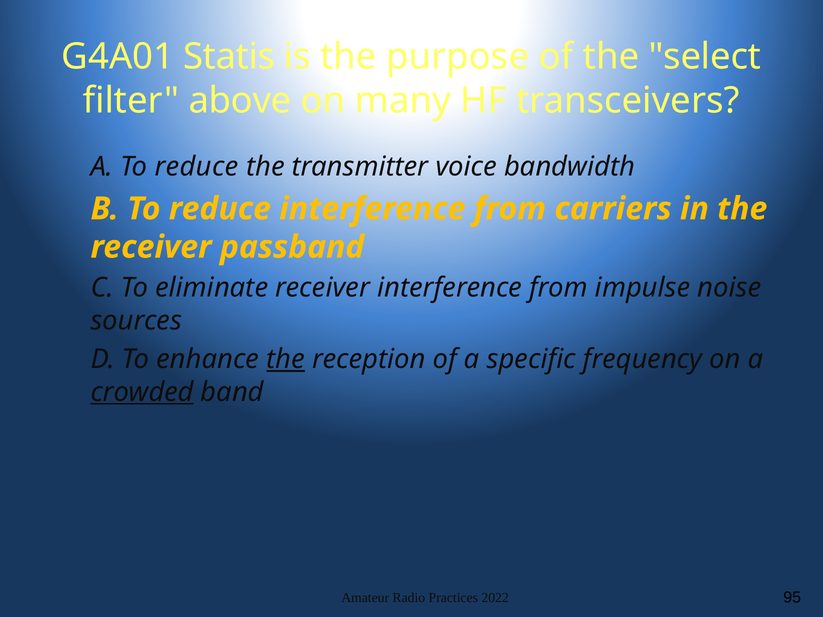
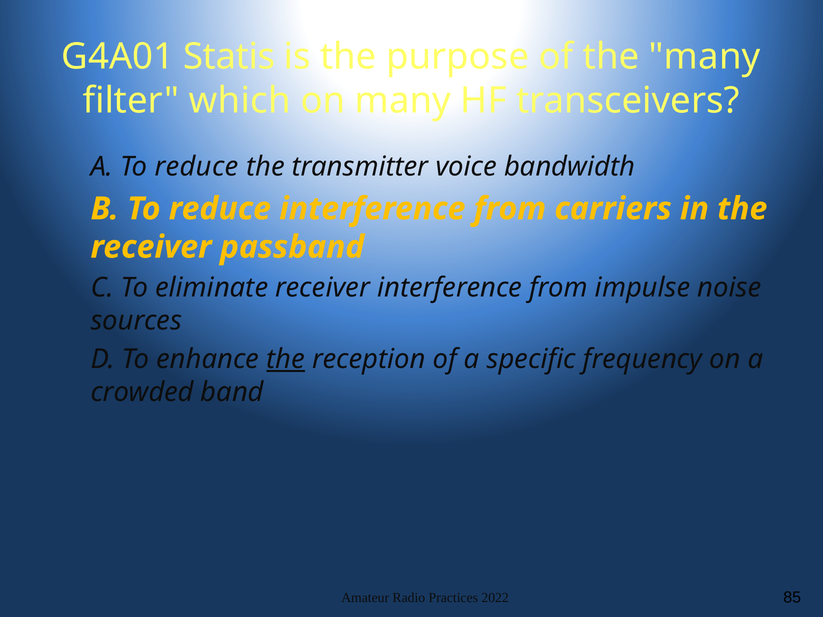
the select: select -> many
above: above -> which
crowded underline: present -> none
95: 95 -> 85
